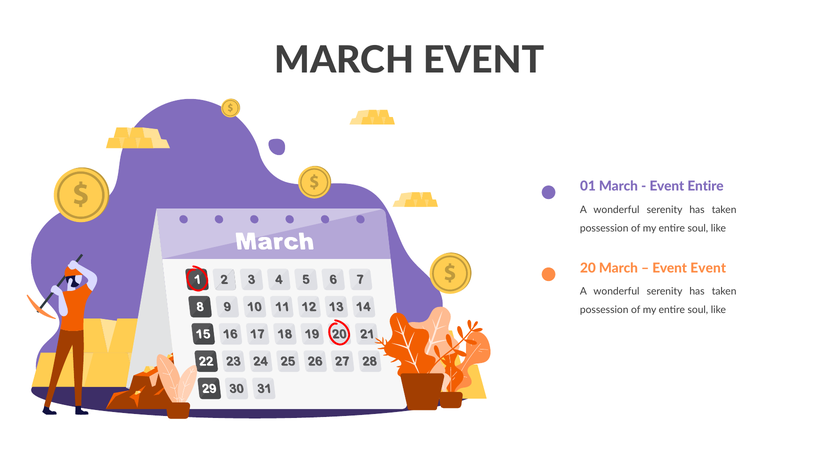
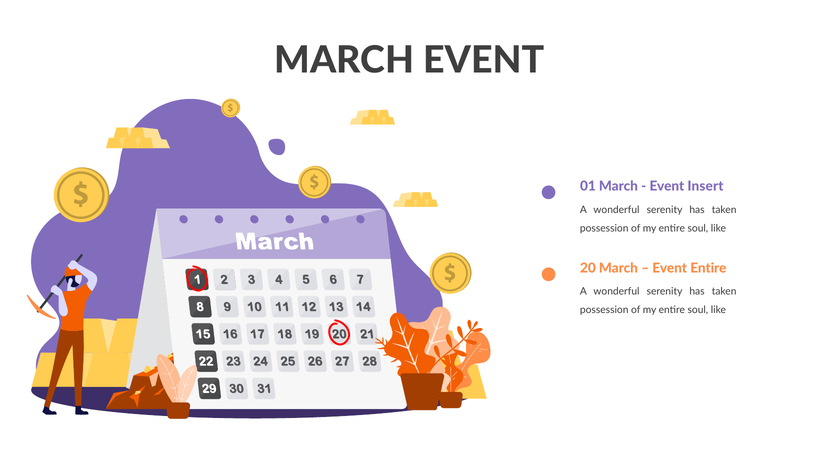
Event Entire: Entire -> Insert
Event Event: Event -> Entire
